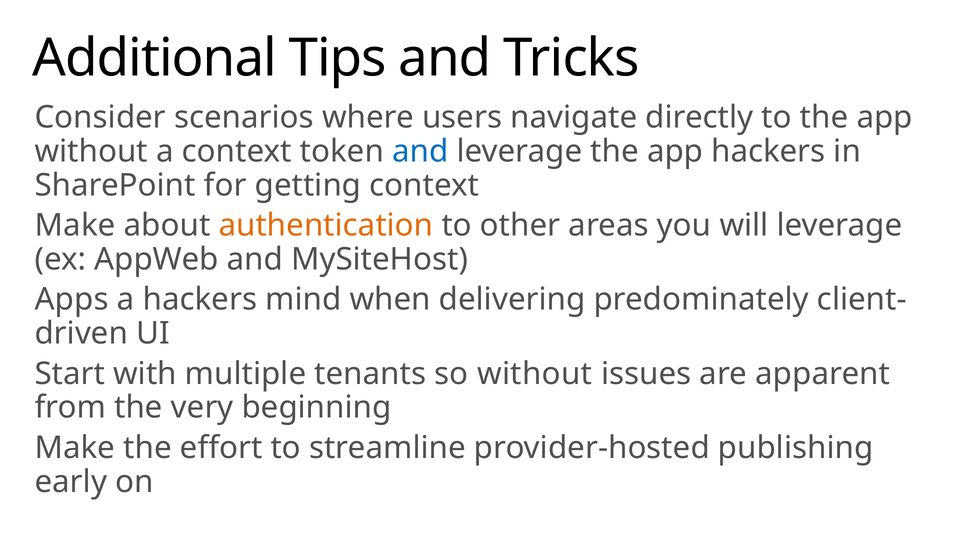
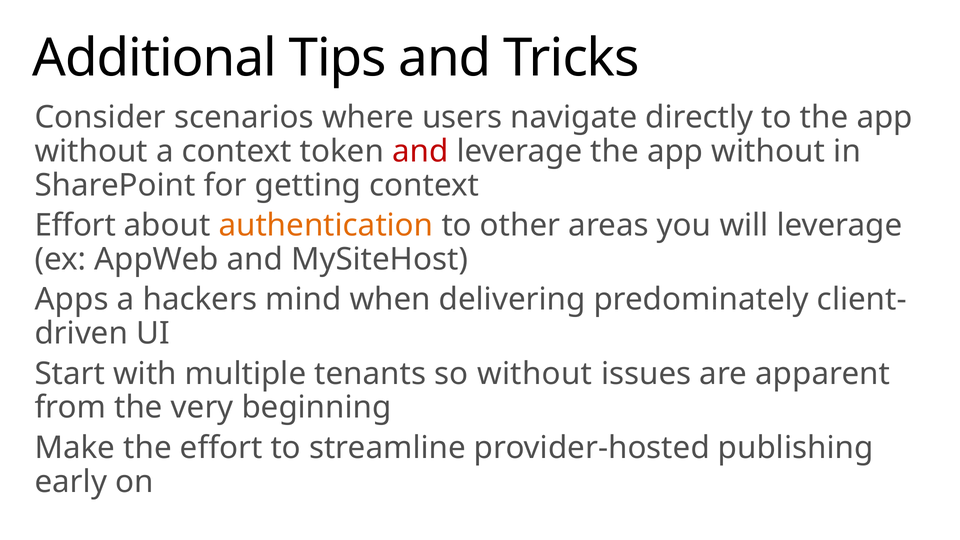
and at (420, 151) colour: blue -> red
leverage the app hackers: hackers -> without
Make at (75, 225): Make -> Effort
